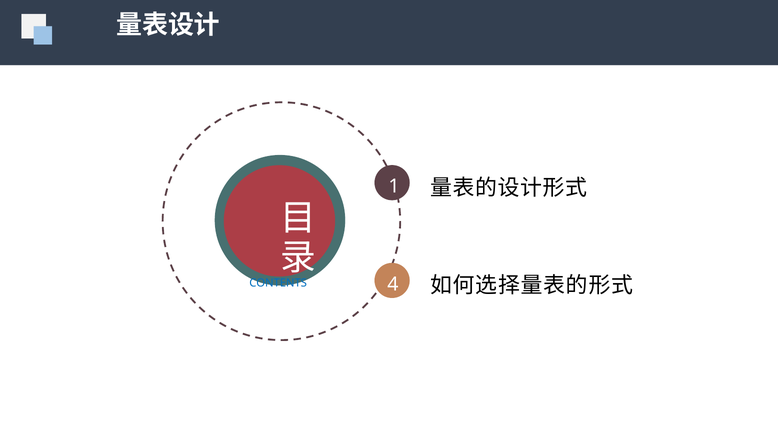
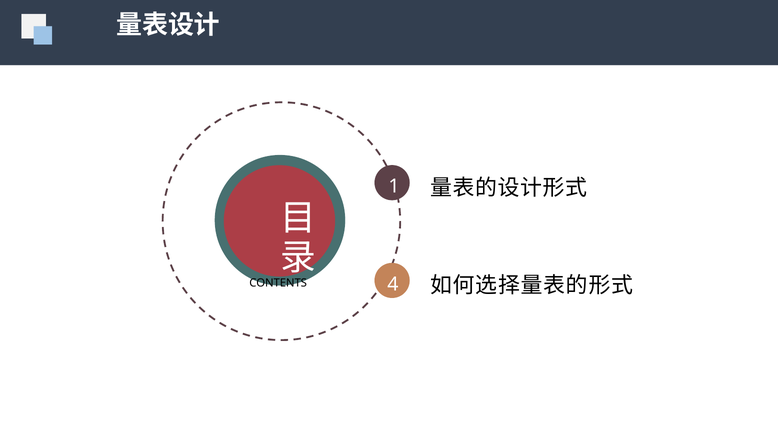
CONTENTS colour: blue -> black
